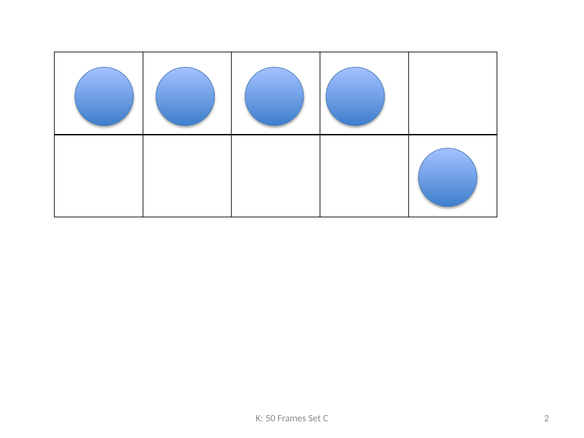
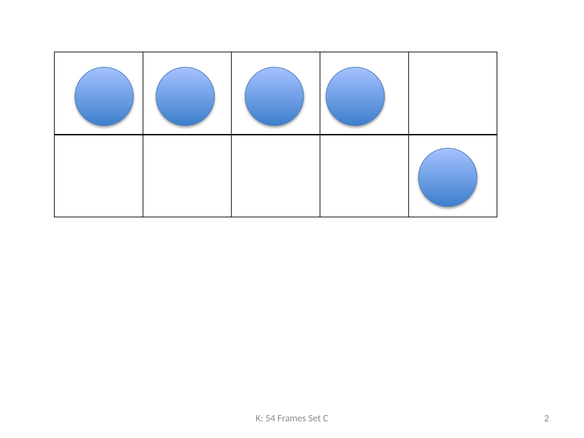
50: 50 -> 54
